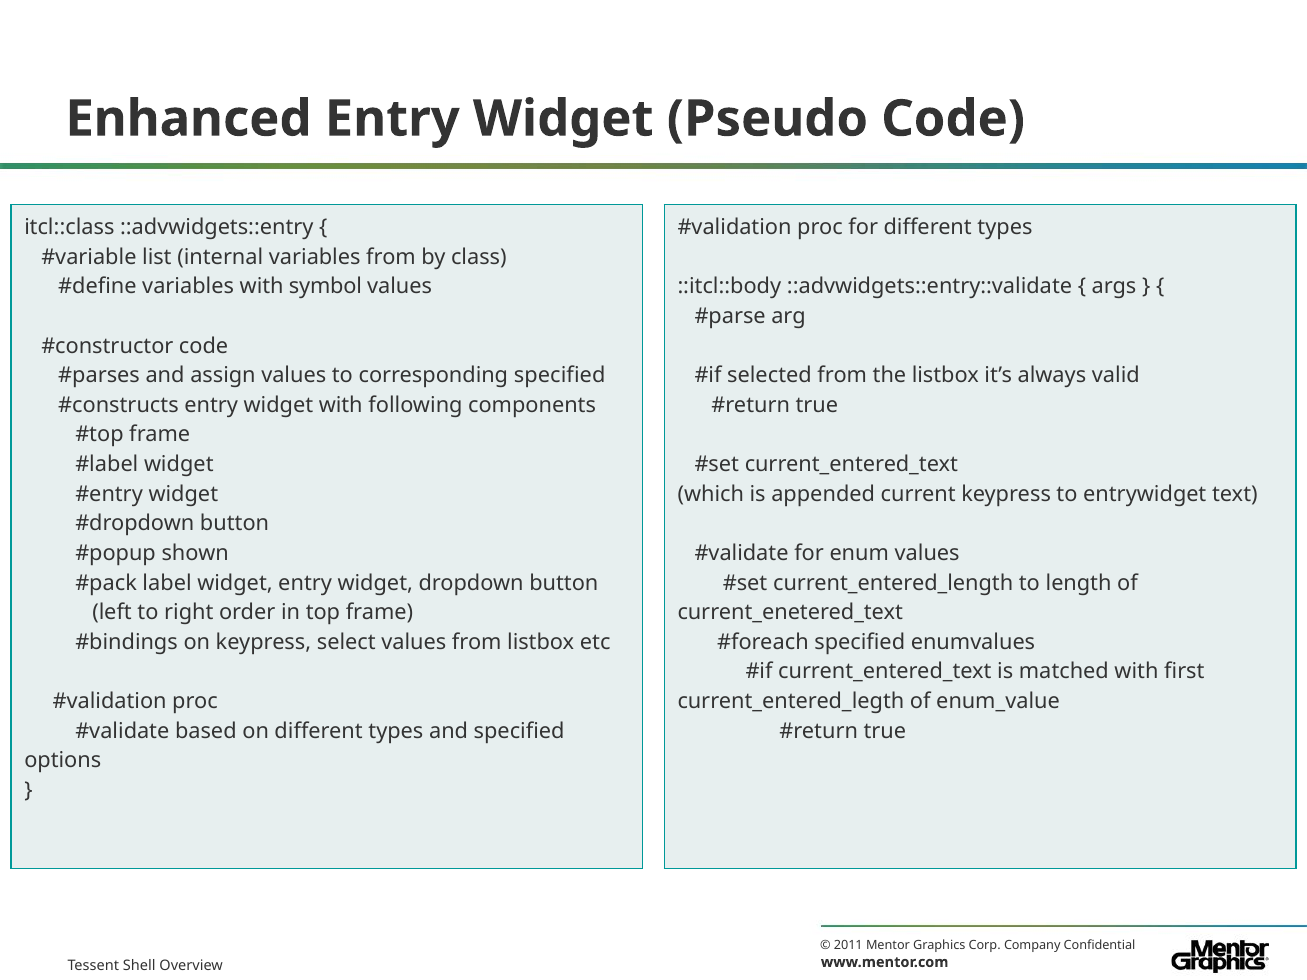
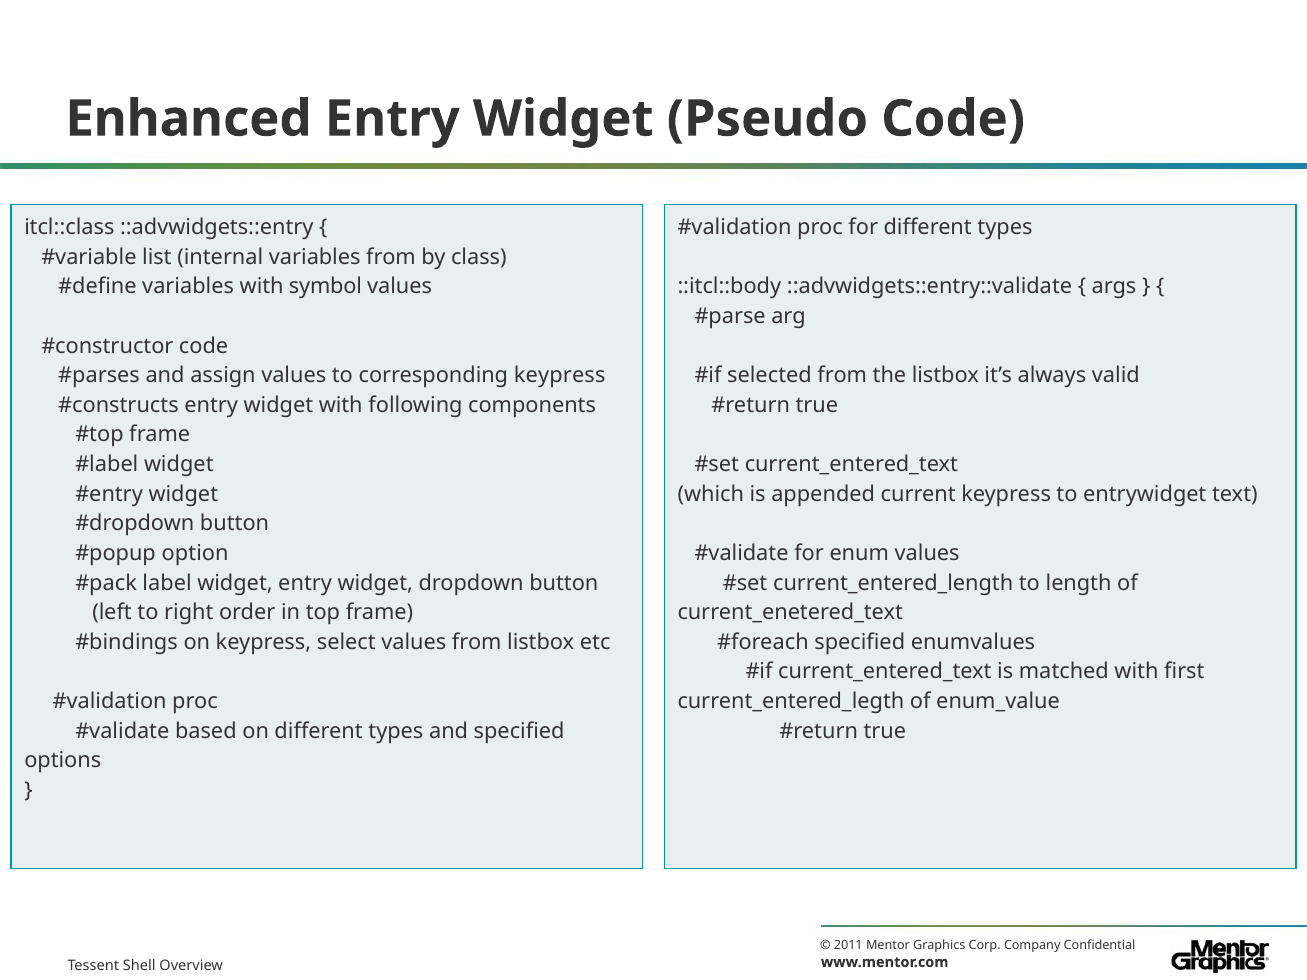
corresponding specified: specified -> keypress
shown: shown -> option
